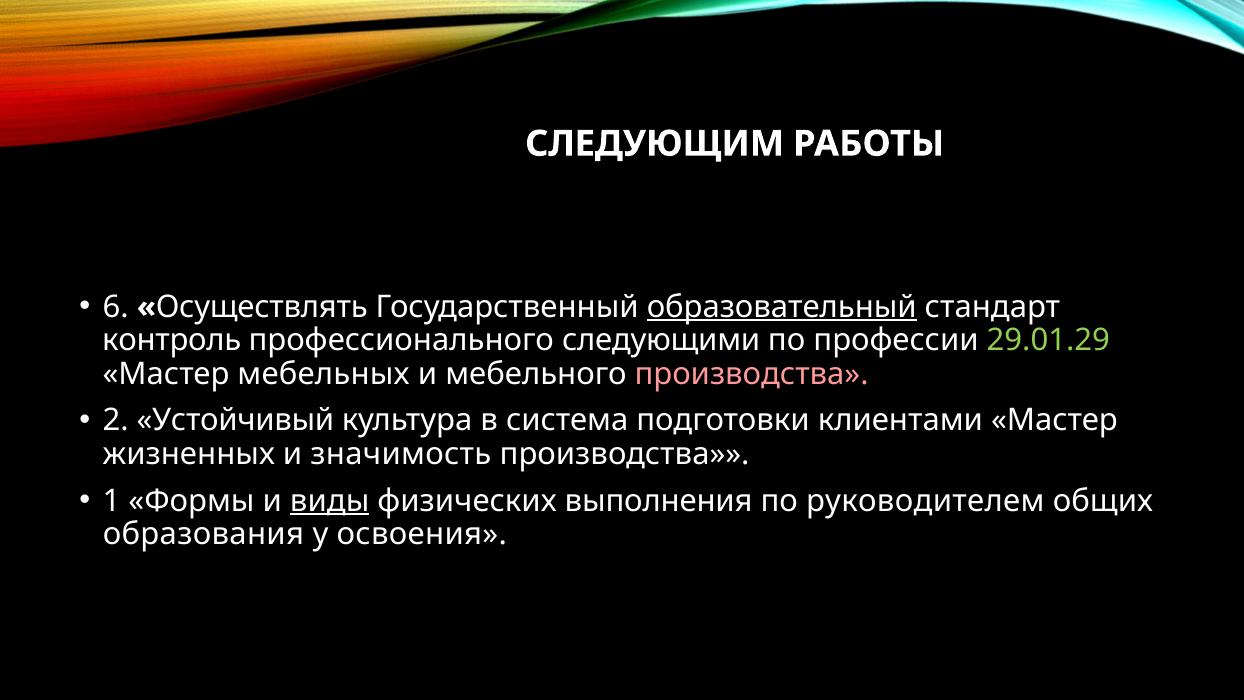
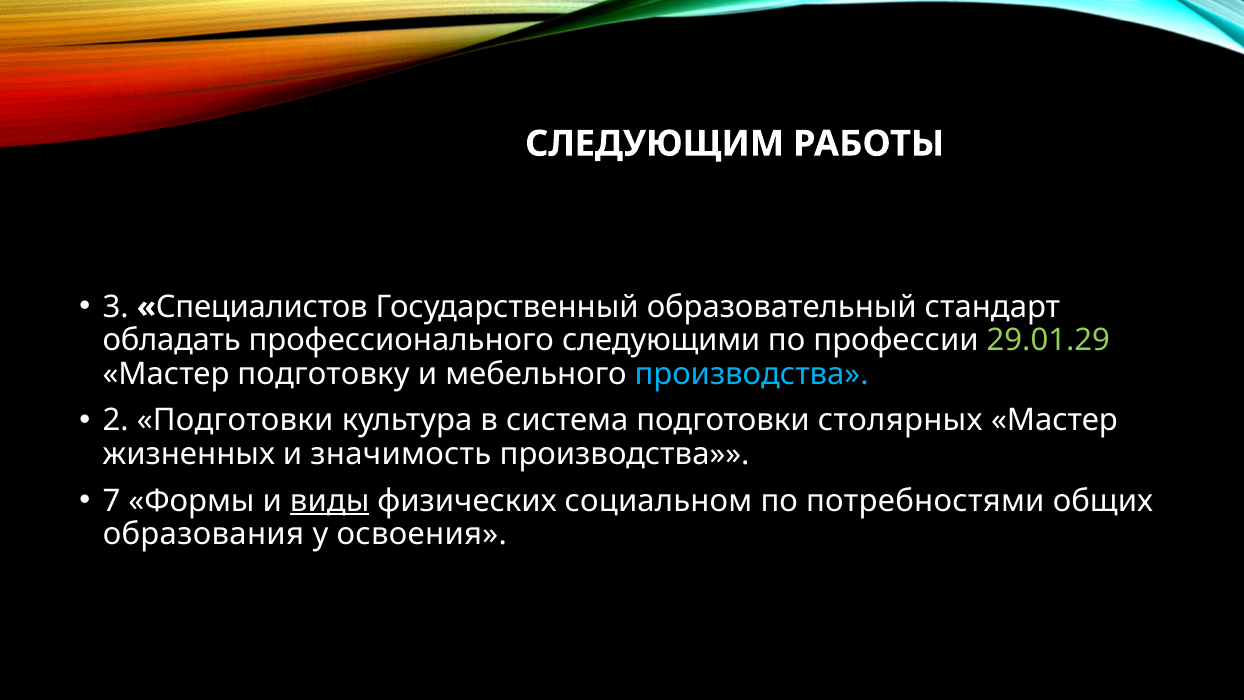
6: 6 -> 3
Осуществлять: Осуществлять -> Специалистов
образовательный underline: present -> none
контроль: контроль -> обладать
мебельных: мебельных -> подготовку
производства at (752, 374) colour: pink -> light blue
2 Устойчивый: Устойчивый -> Подготовки
клиентами: клиентами -> столярных
1: 1 -> 7
выполнения: выполнения -> социальном
руководителем: руководителем -> потребностями
